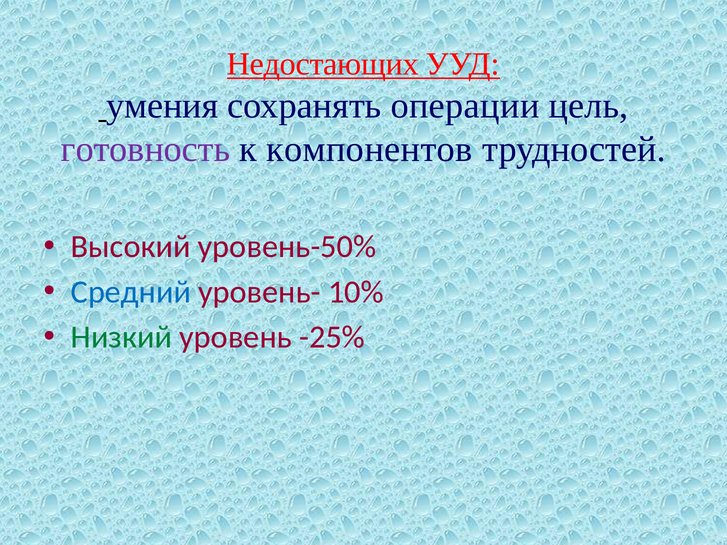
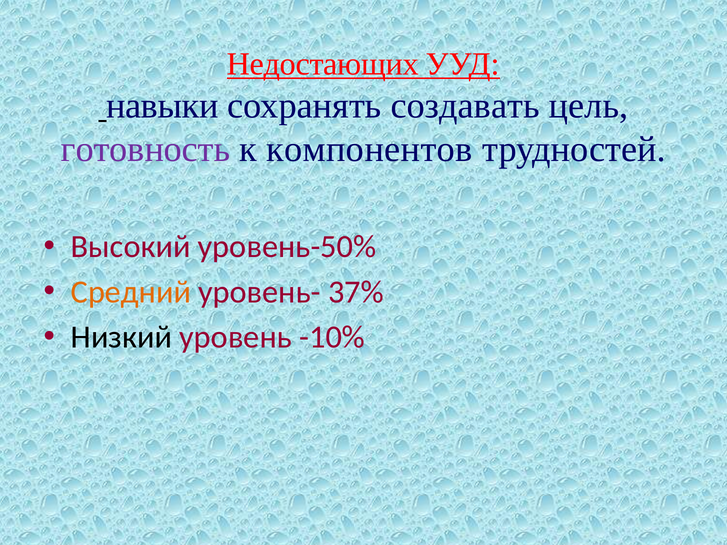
умения: умения -> навыки
операции: операции -> создавать
Средний colour: blue -> orange
10%: 10% -> 37%
Низкий colour: green -> black
-25%: -25% -> -10%
